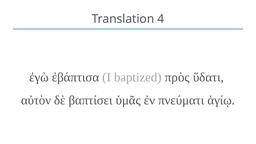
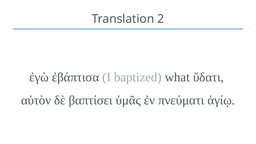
4: 4 -> 2
πρὸς: πρὸς -> what
